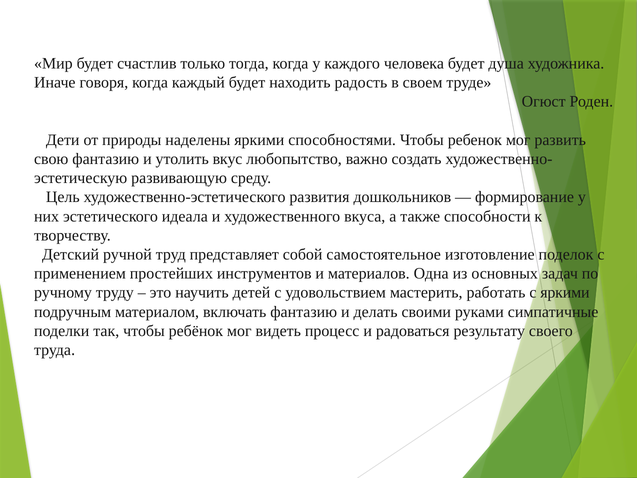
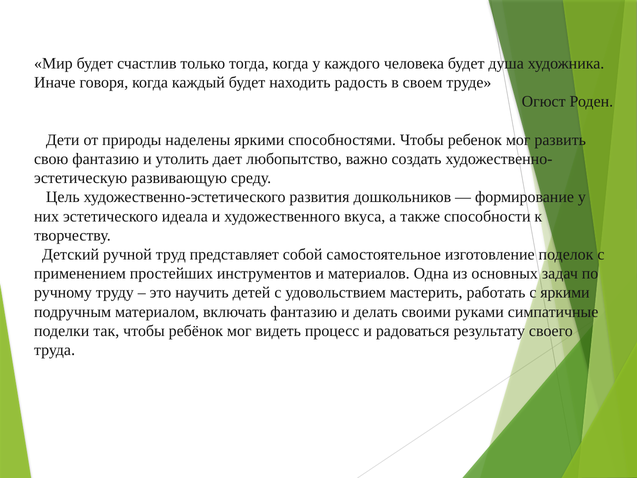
вкус: вкус -> дает
